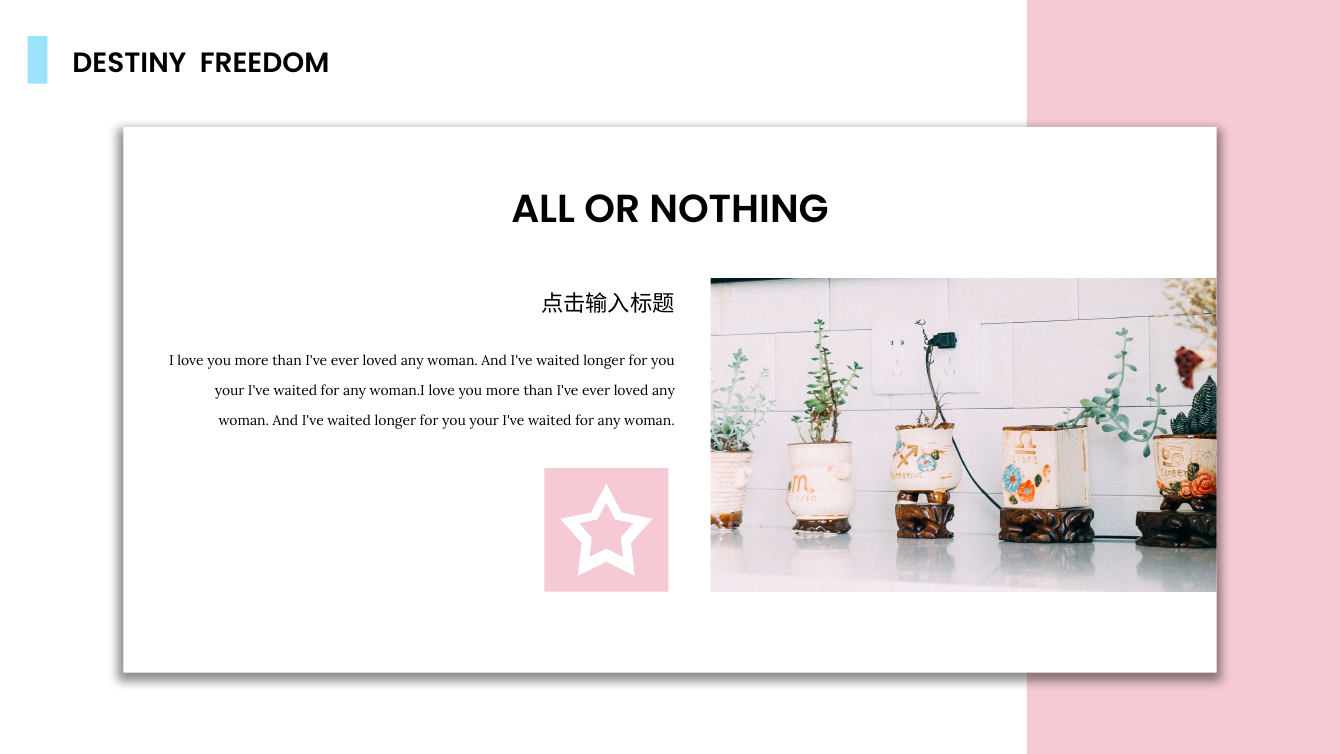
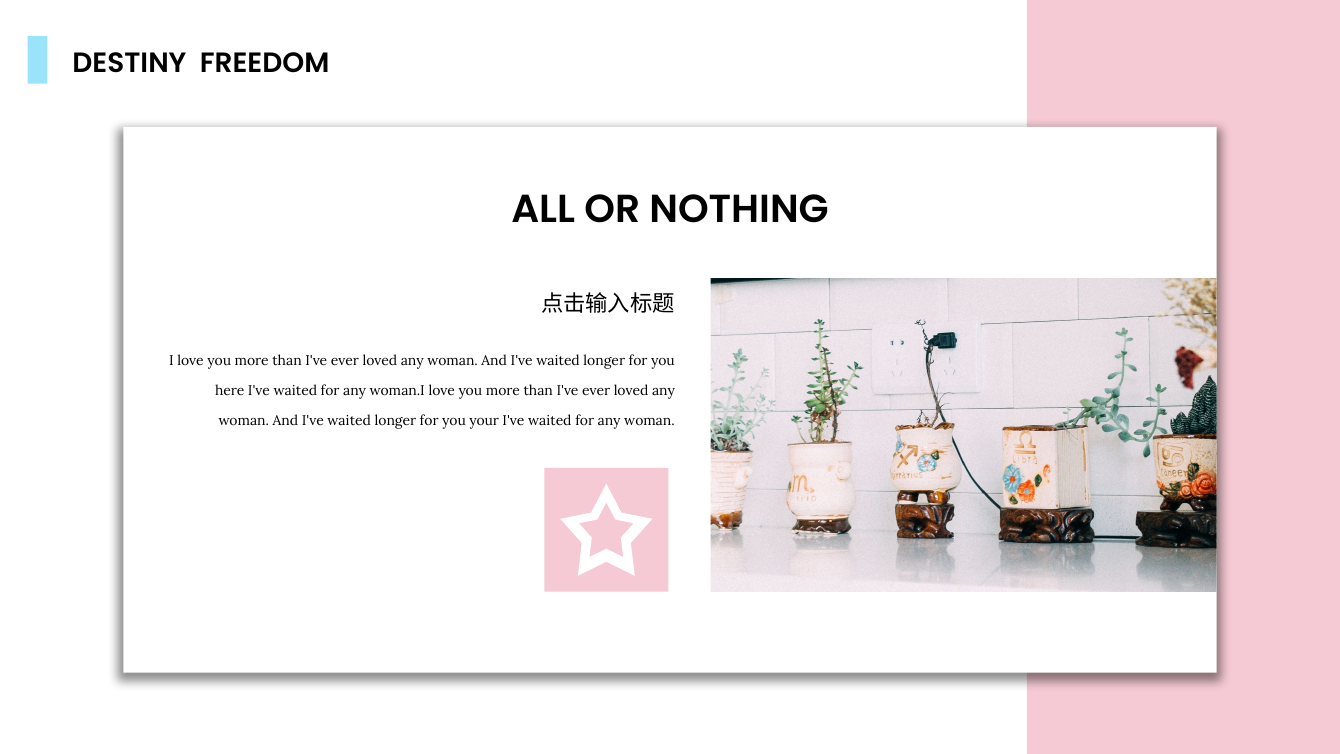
your at (230, 391): your -> here
